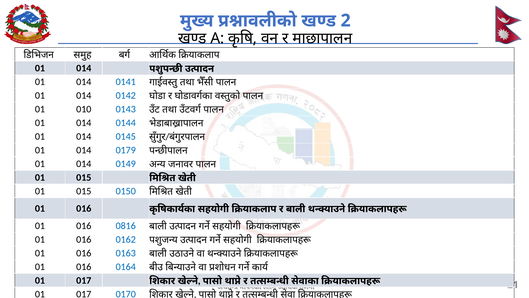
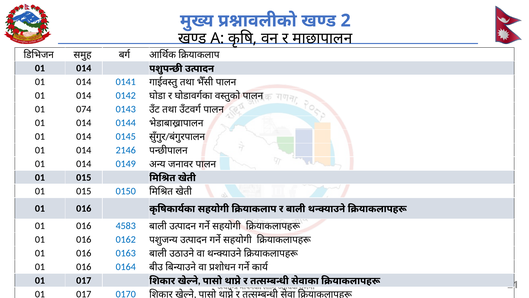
010: 010 -> 074
0179: 0179 -> 2146
0816: 0816 -> 4583
